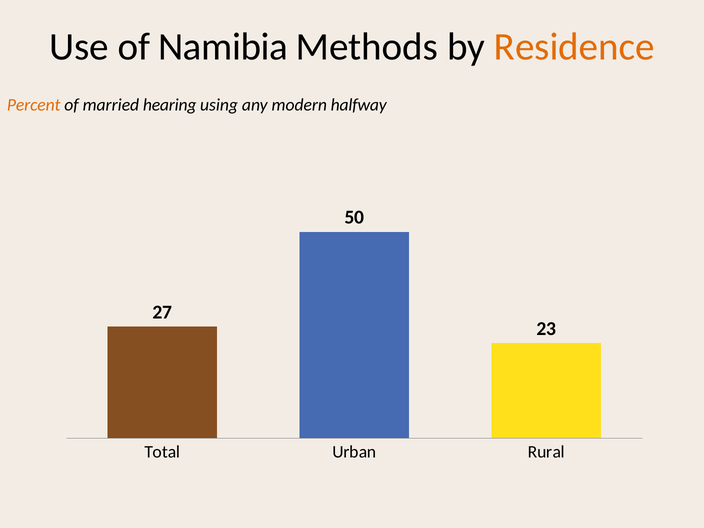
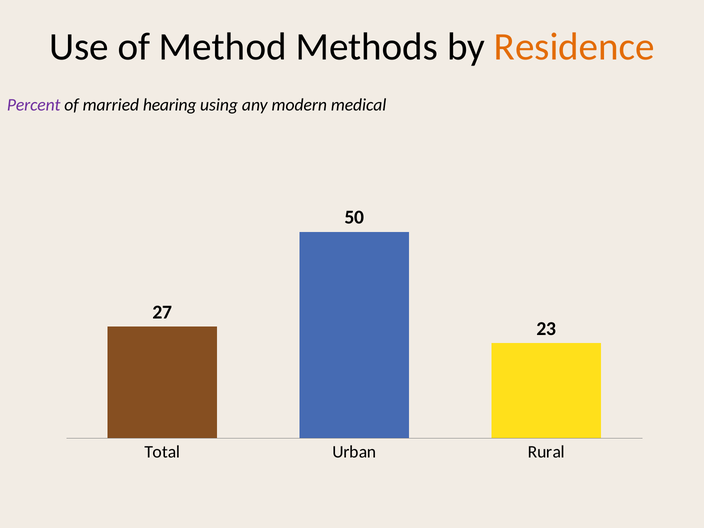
Namibia: Namibia -> Method
Percent colour: orange -> purple
halfway: halfway -> medical
